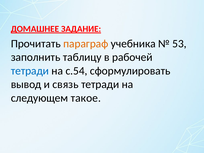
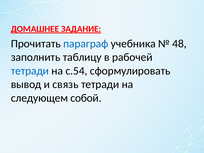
параграф colour: orange -> blue
53: 53 -> 48
такое: такое -> собой
